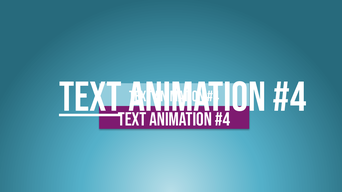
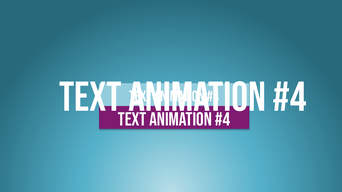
Text at (90, 97) underline: present -> none
